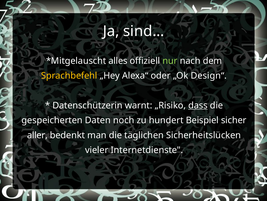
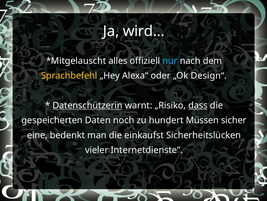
sind…: sind… -> wird…
nur colour: light green -> light blue
Datenschützerin underline: none -> present
Beispiel: Beispiel -> Müssen
aller: aller -> eine
täglichen: täglichen -> einkaufst
